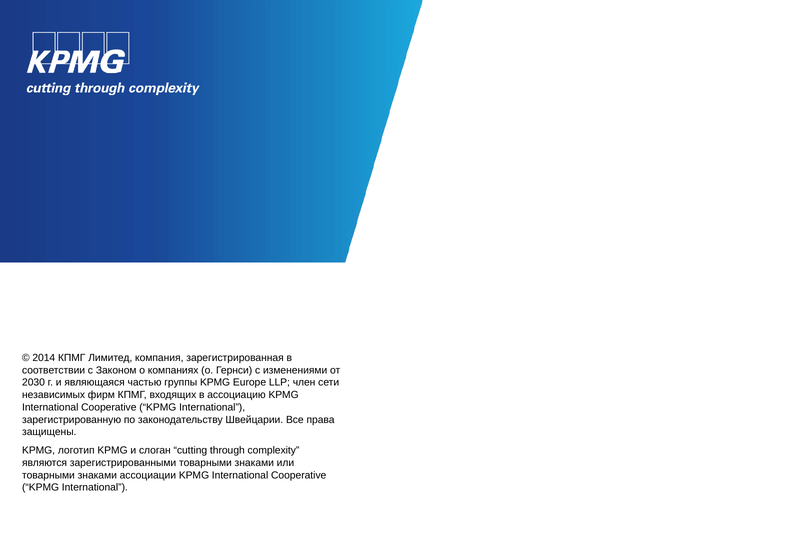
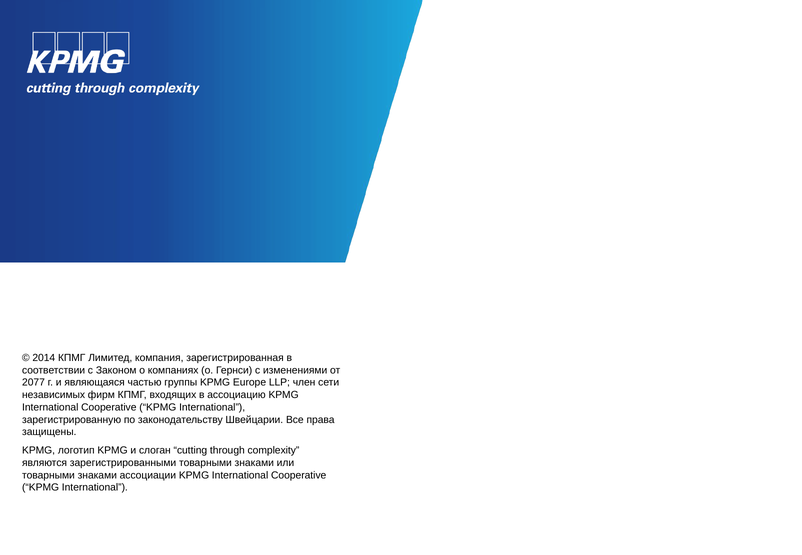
2030: 2030 -> 2077
